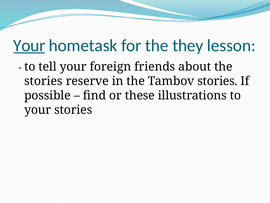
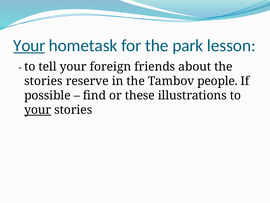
they: they -> park
Tambov stories: stories -> people
your at (38, 110) underline: none -> present
